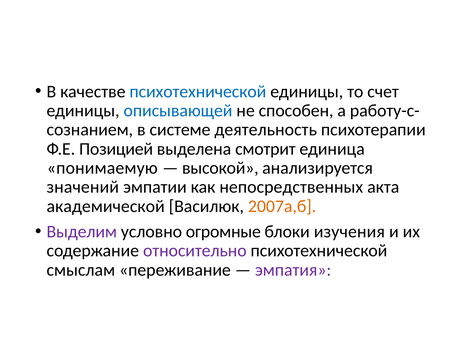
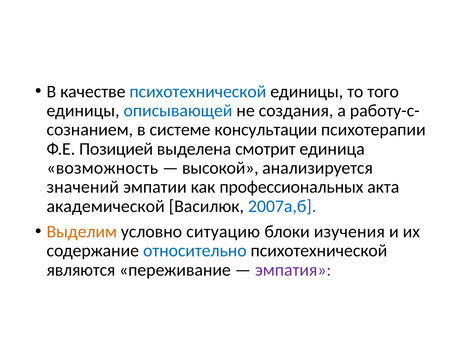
счет: счет -> того
способен: способен -> создания
деятельность: деятельность -> консультации
понимаемую: понимаемую -> возможность
непосредственных: непосредственных -> профессиональных
2007а,б colour: orange -> blue
Выделим colour: purple -> orange
огромные: огромные -> ситуацию
относительно colour: purple -> blue
смыслам: смыслам -> являются
